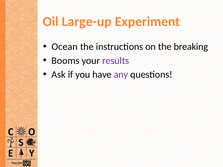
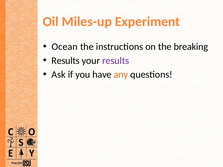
Large-up: Large-up -> Miles-up
Booms at (65, 61): Booms -> Results
any colour: purple -> orange
